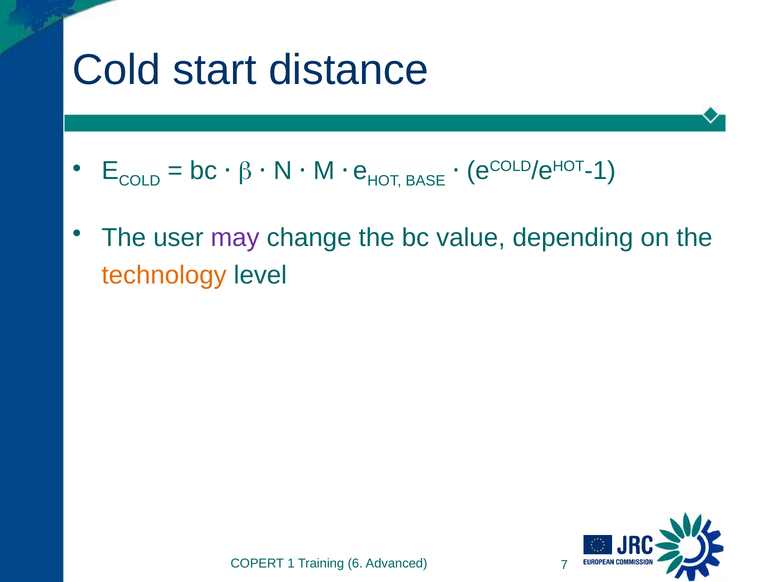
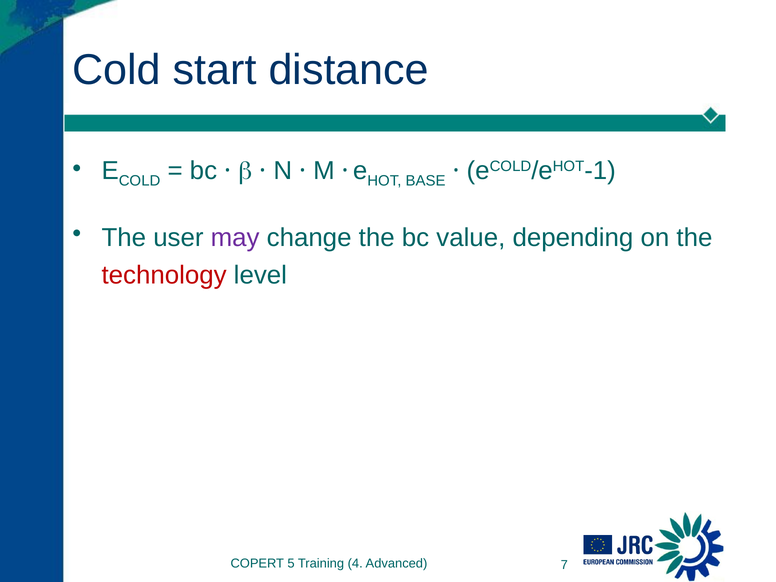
technology colour: orange -> red
1: 1 -> 5
6: 6 -> 4
